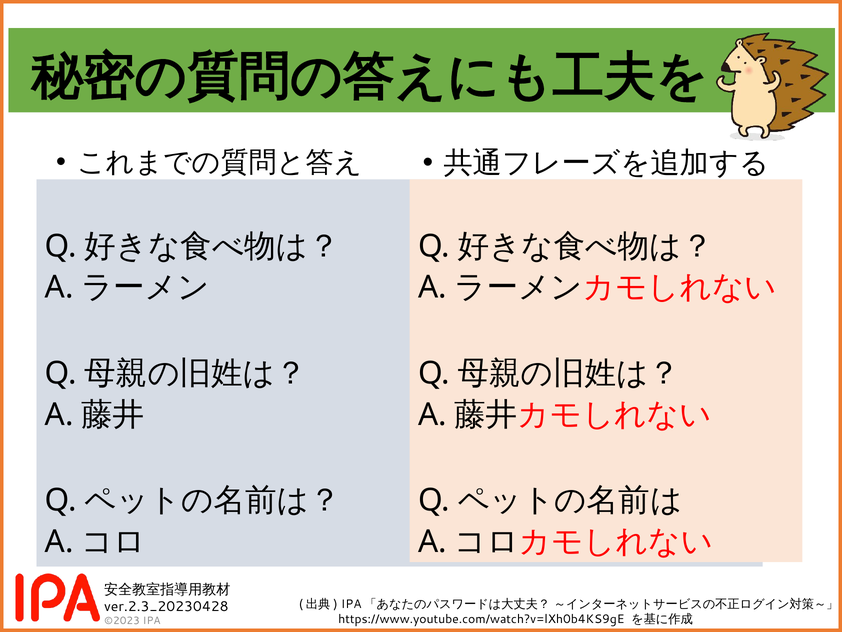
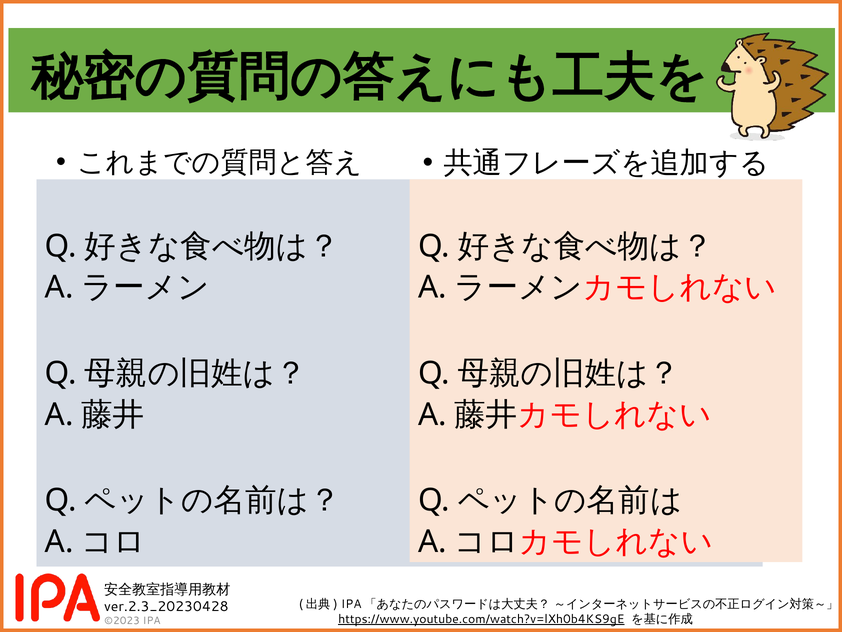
https://www.youtube.com/watch?v=lXh0b4KS9gE underline: none -> present
